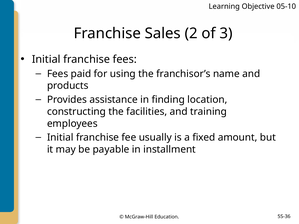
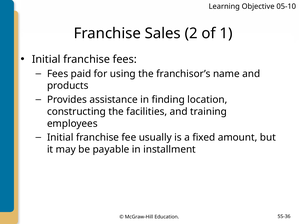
3: 3 -> 1
